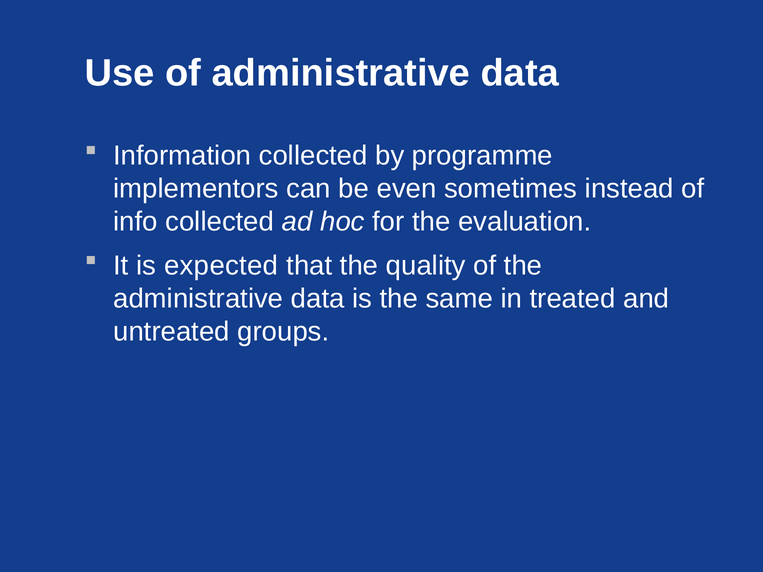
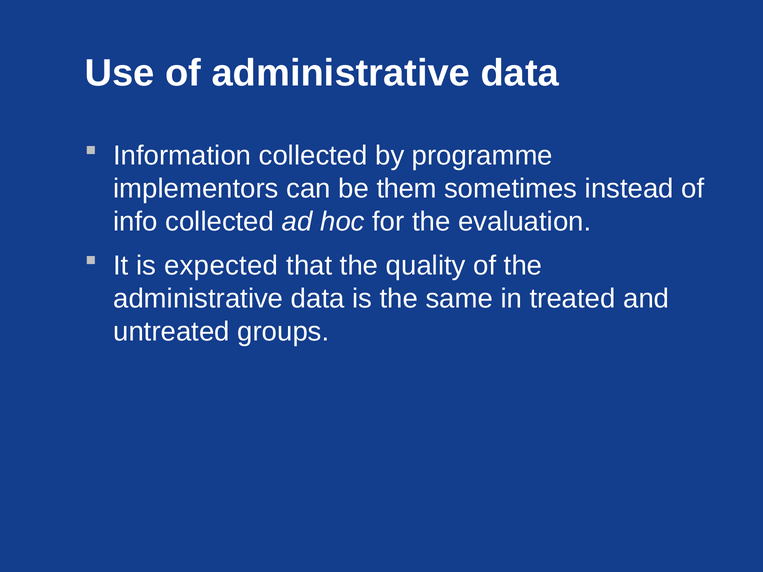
even: even -> them
